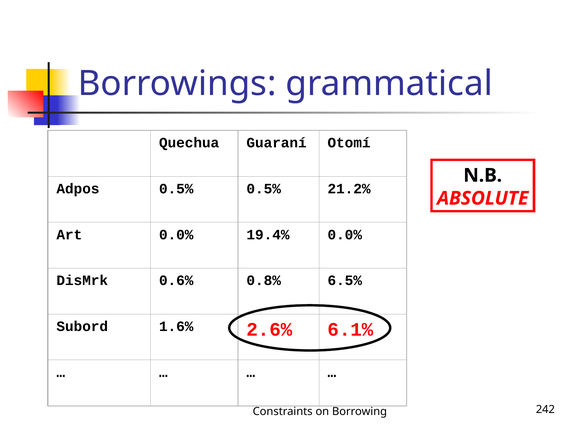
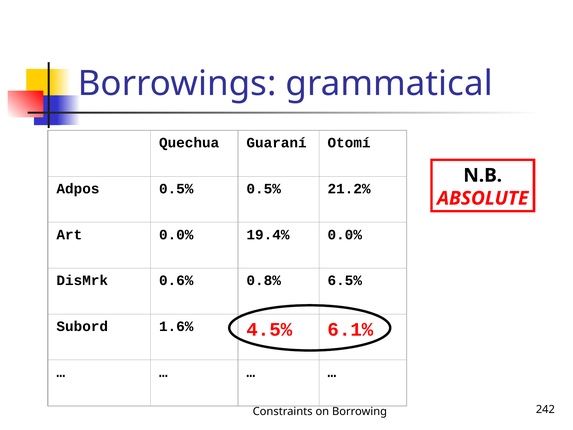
2.6%: 2.6% -> 4.5%
